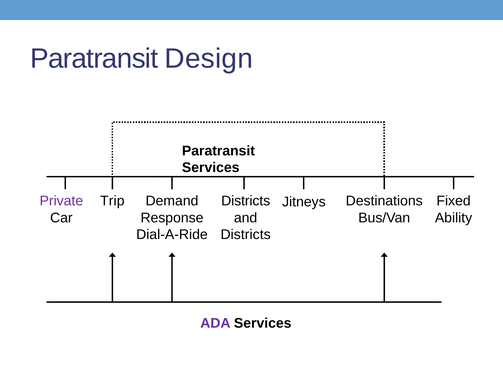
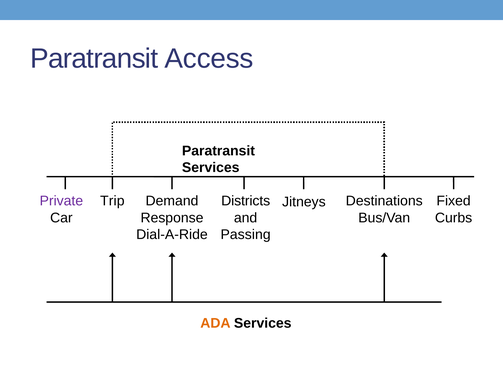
Design: Design -> Access
Ability: Ability -> Curbs
Districts at (246, 235): Districts -> Passing
ADA colour: purple -> orange
